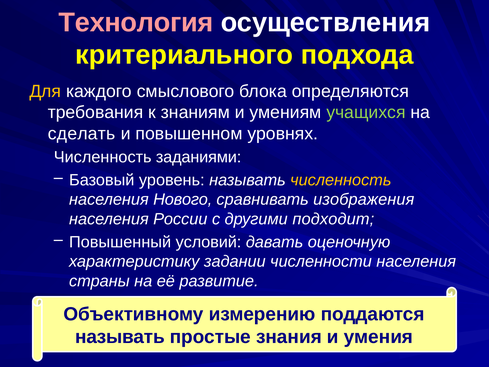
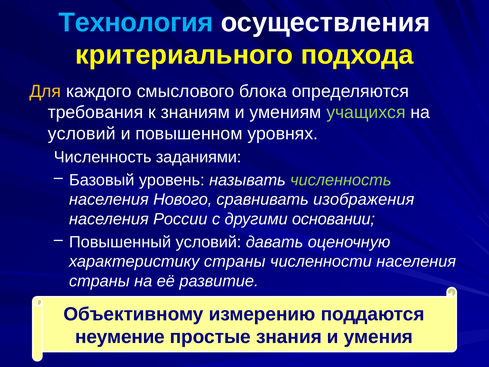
Технология colour: pink -> light blue
сделать at (82, 134): сделать -> условий
численность at (341, 180) colour: yellow -> light green
подходит: подходит -> основании
характеристику задании: задании -> страны
называть at (120, 337): называть -> неумение
